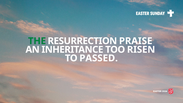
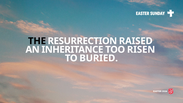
THE colour: green -> black
PRAISE: PRAISE -> RAISED
PASSED: PASSED -> BURIED
